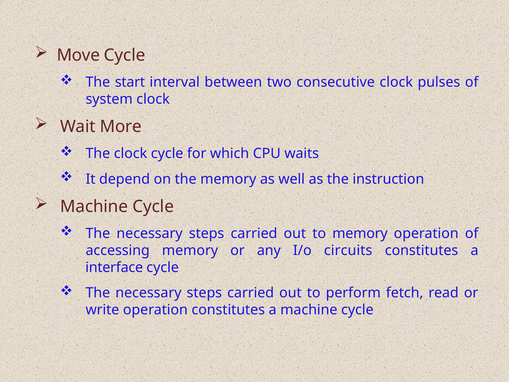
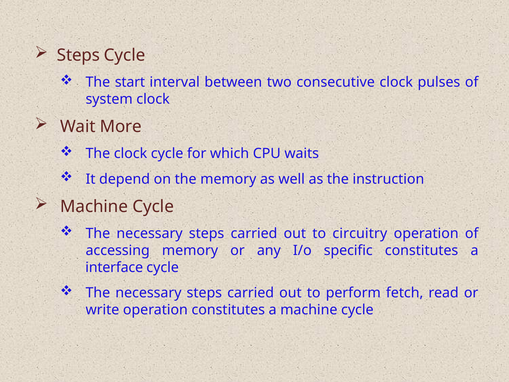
Move at (78, 55): Move -> Steps
to memory: memory -> circuitry
circuits: circuits -> specific
